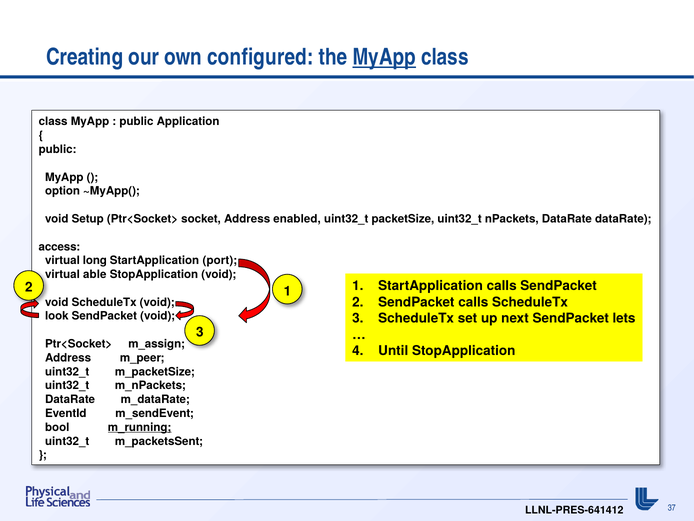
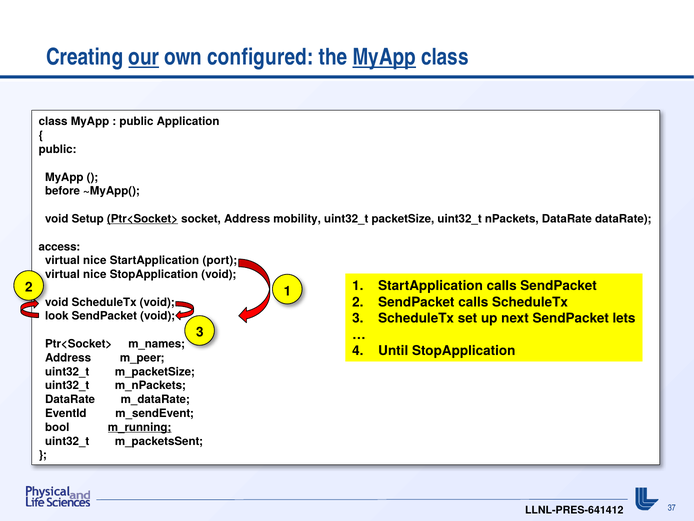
our underline: none -> present
option: option -> before
Ptr<Socket> at (142, 219) underline: none -> present
enabled: enabled -> mobility
long at (95, 260): long -> nice
able at (95, 274): able -> nice
m_assign: m_assign -> m_names
